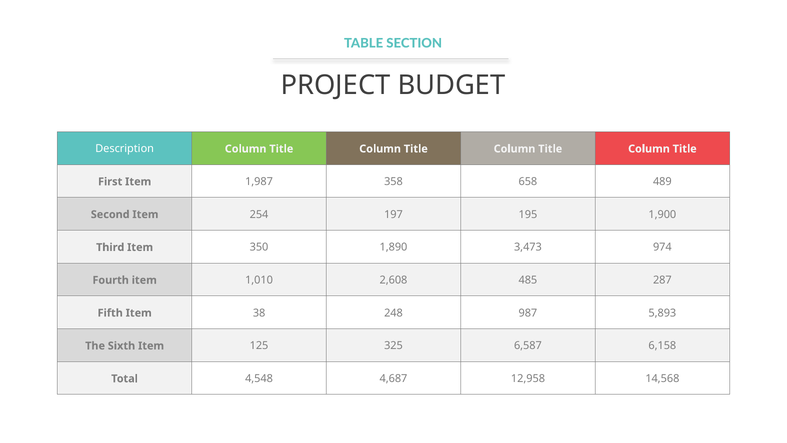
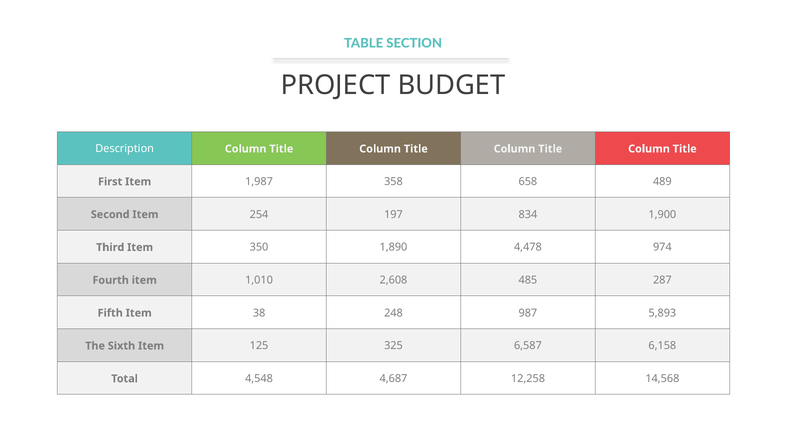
195: 195 -> 834
3,473: 3,473 -> 4,478
12,958: 12,958 -> 12,258
